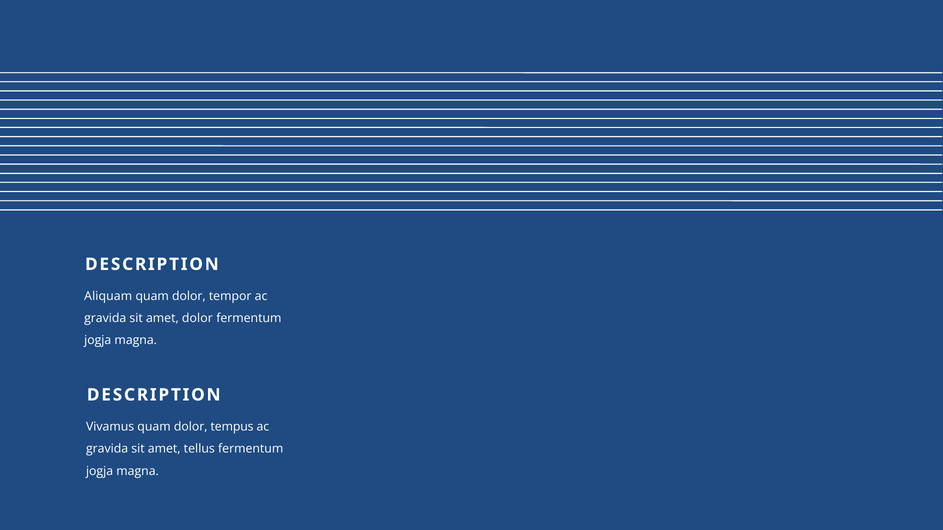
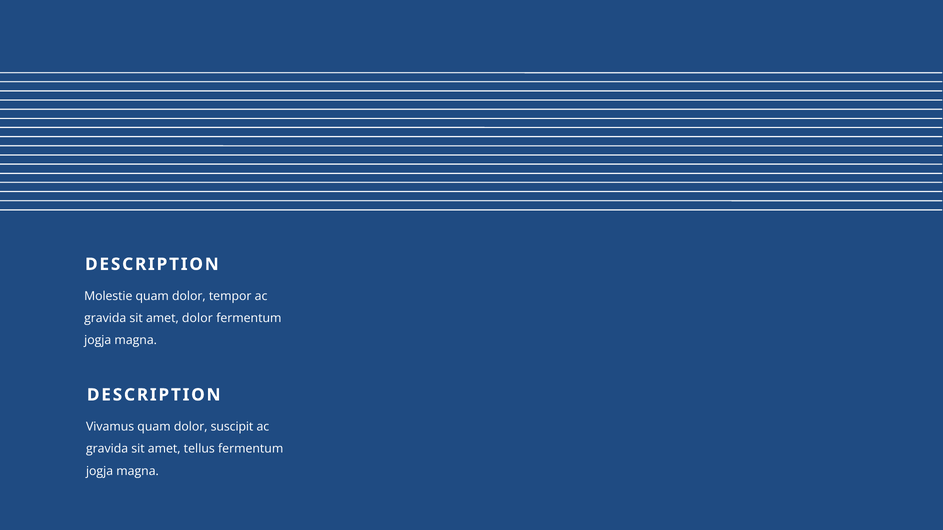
Aliquam: Aliquam -> Molestie
tempus: tempus -> suscipit
